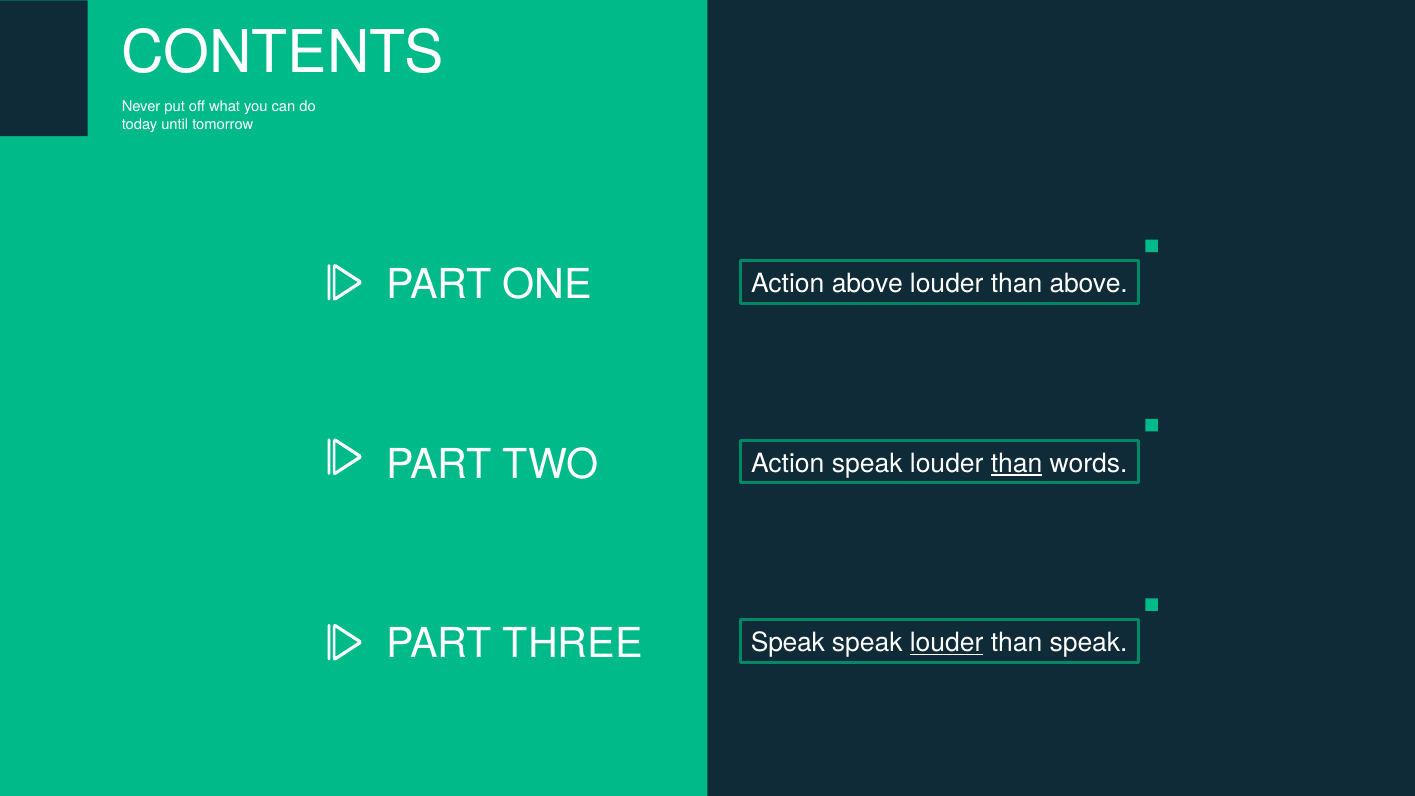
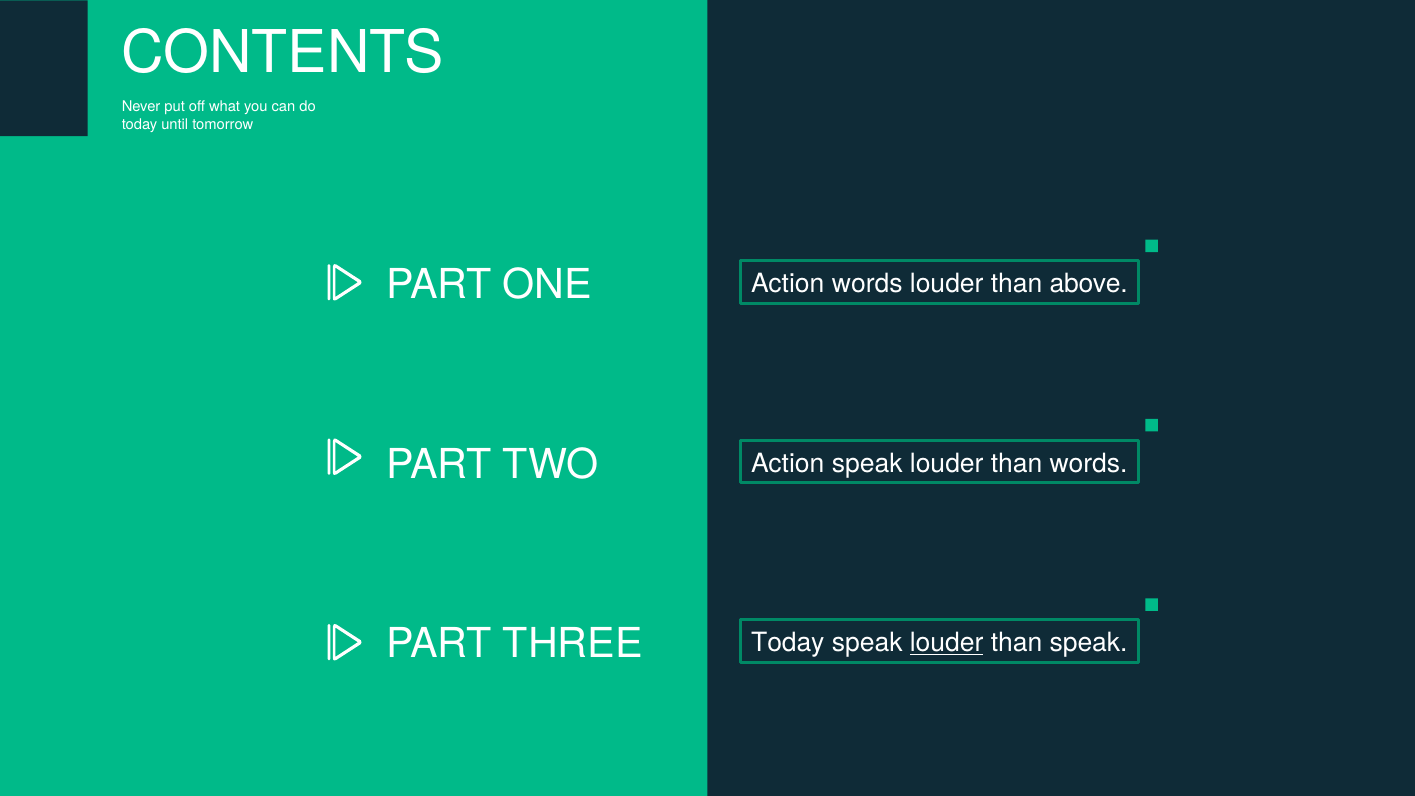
Action above: above -> words
than at (1017, 463) underline: present -> none
THREE Speak: Speak -> Today
